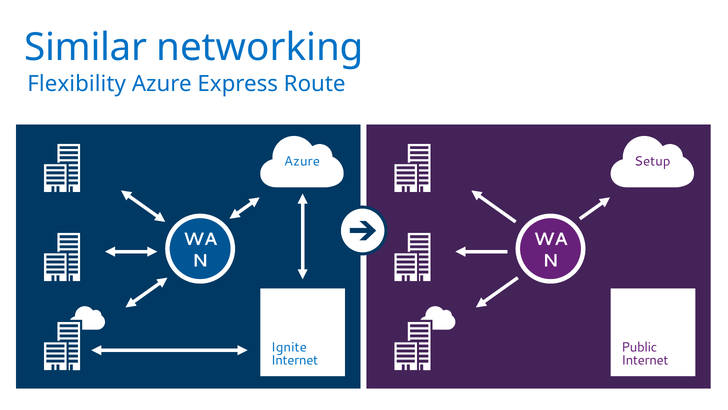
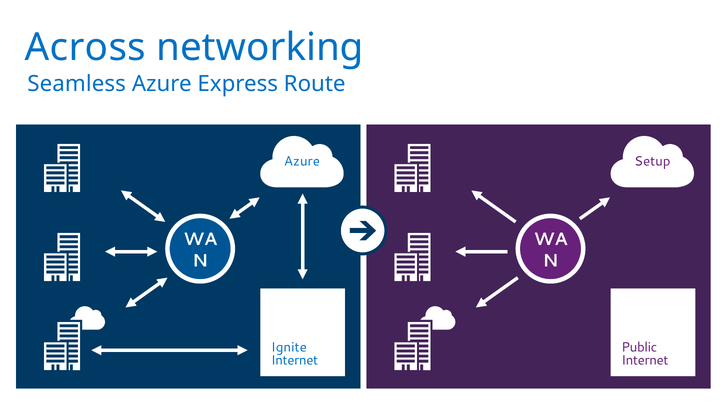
Similar: Similar -> Across
Flexibility: Flexibility -> Seamless
